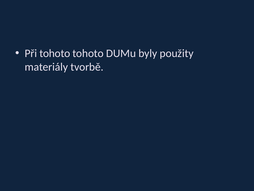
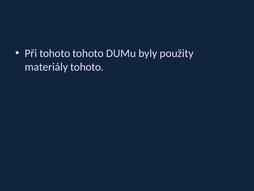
materiály tvorbě: tvorbě -> tohoto
